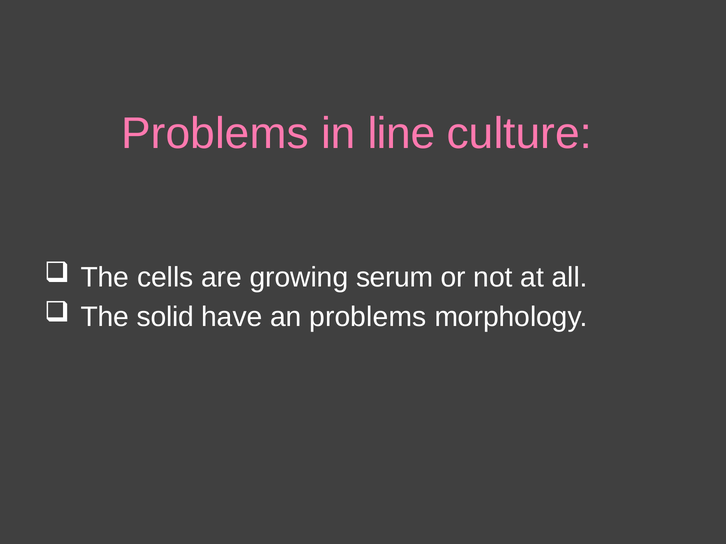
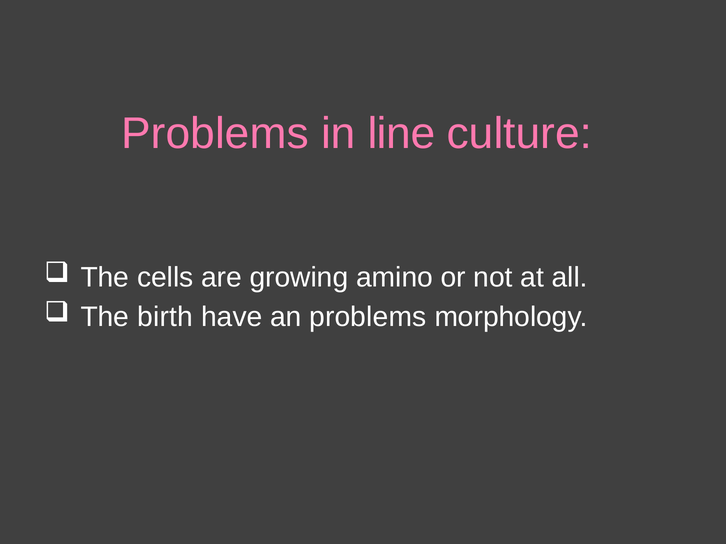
serum: serum -> amino
solid: solid -> birth
